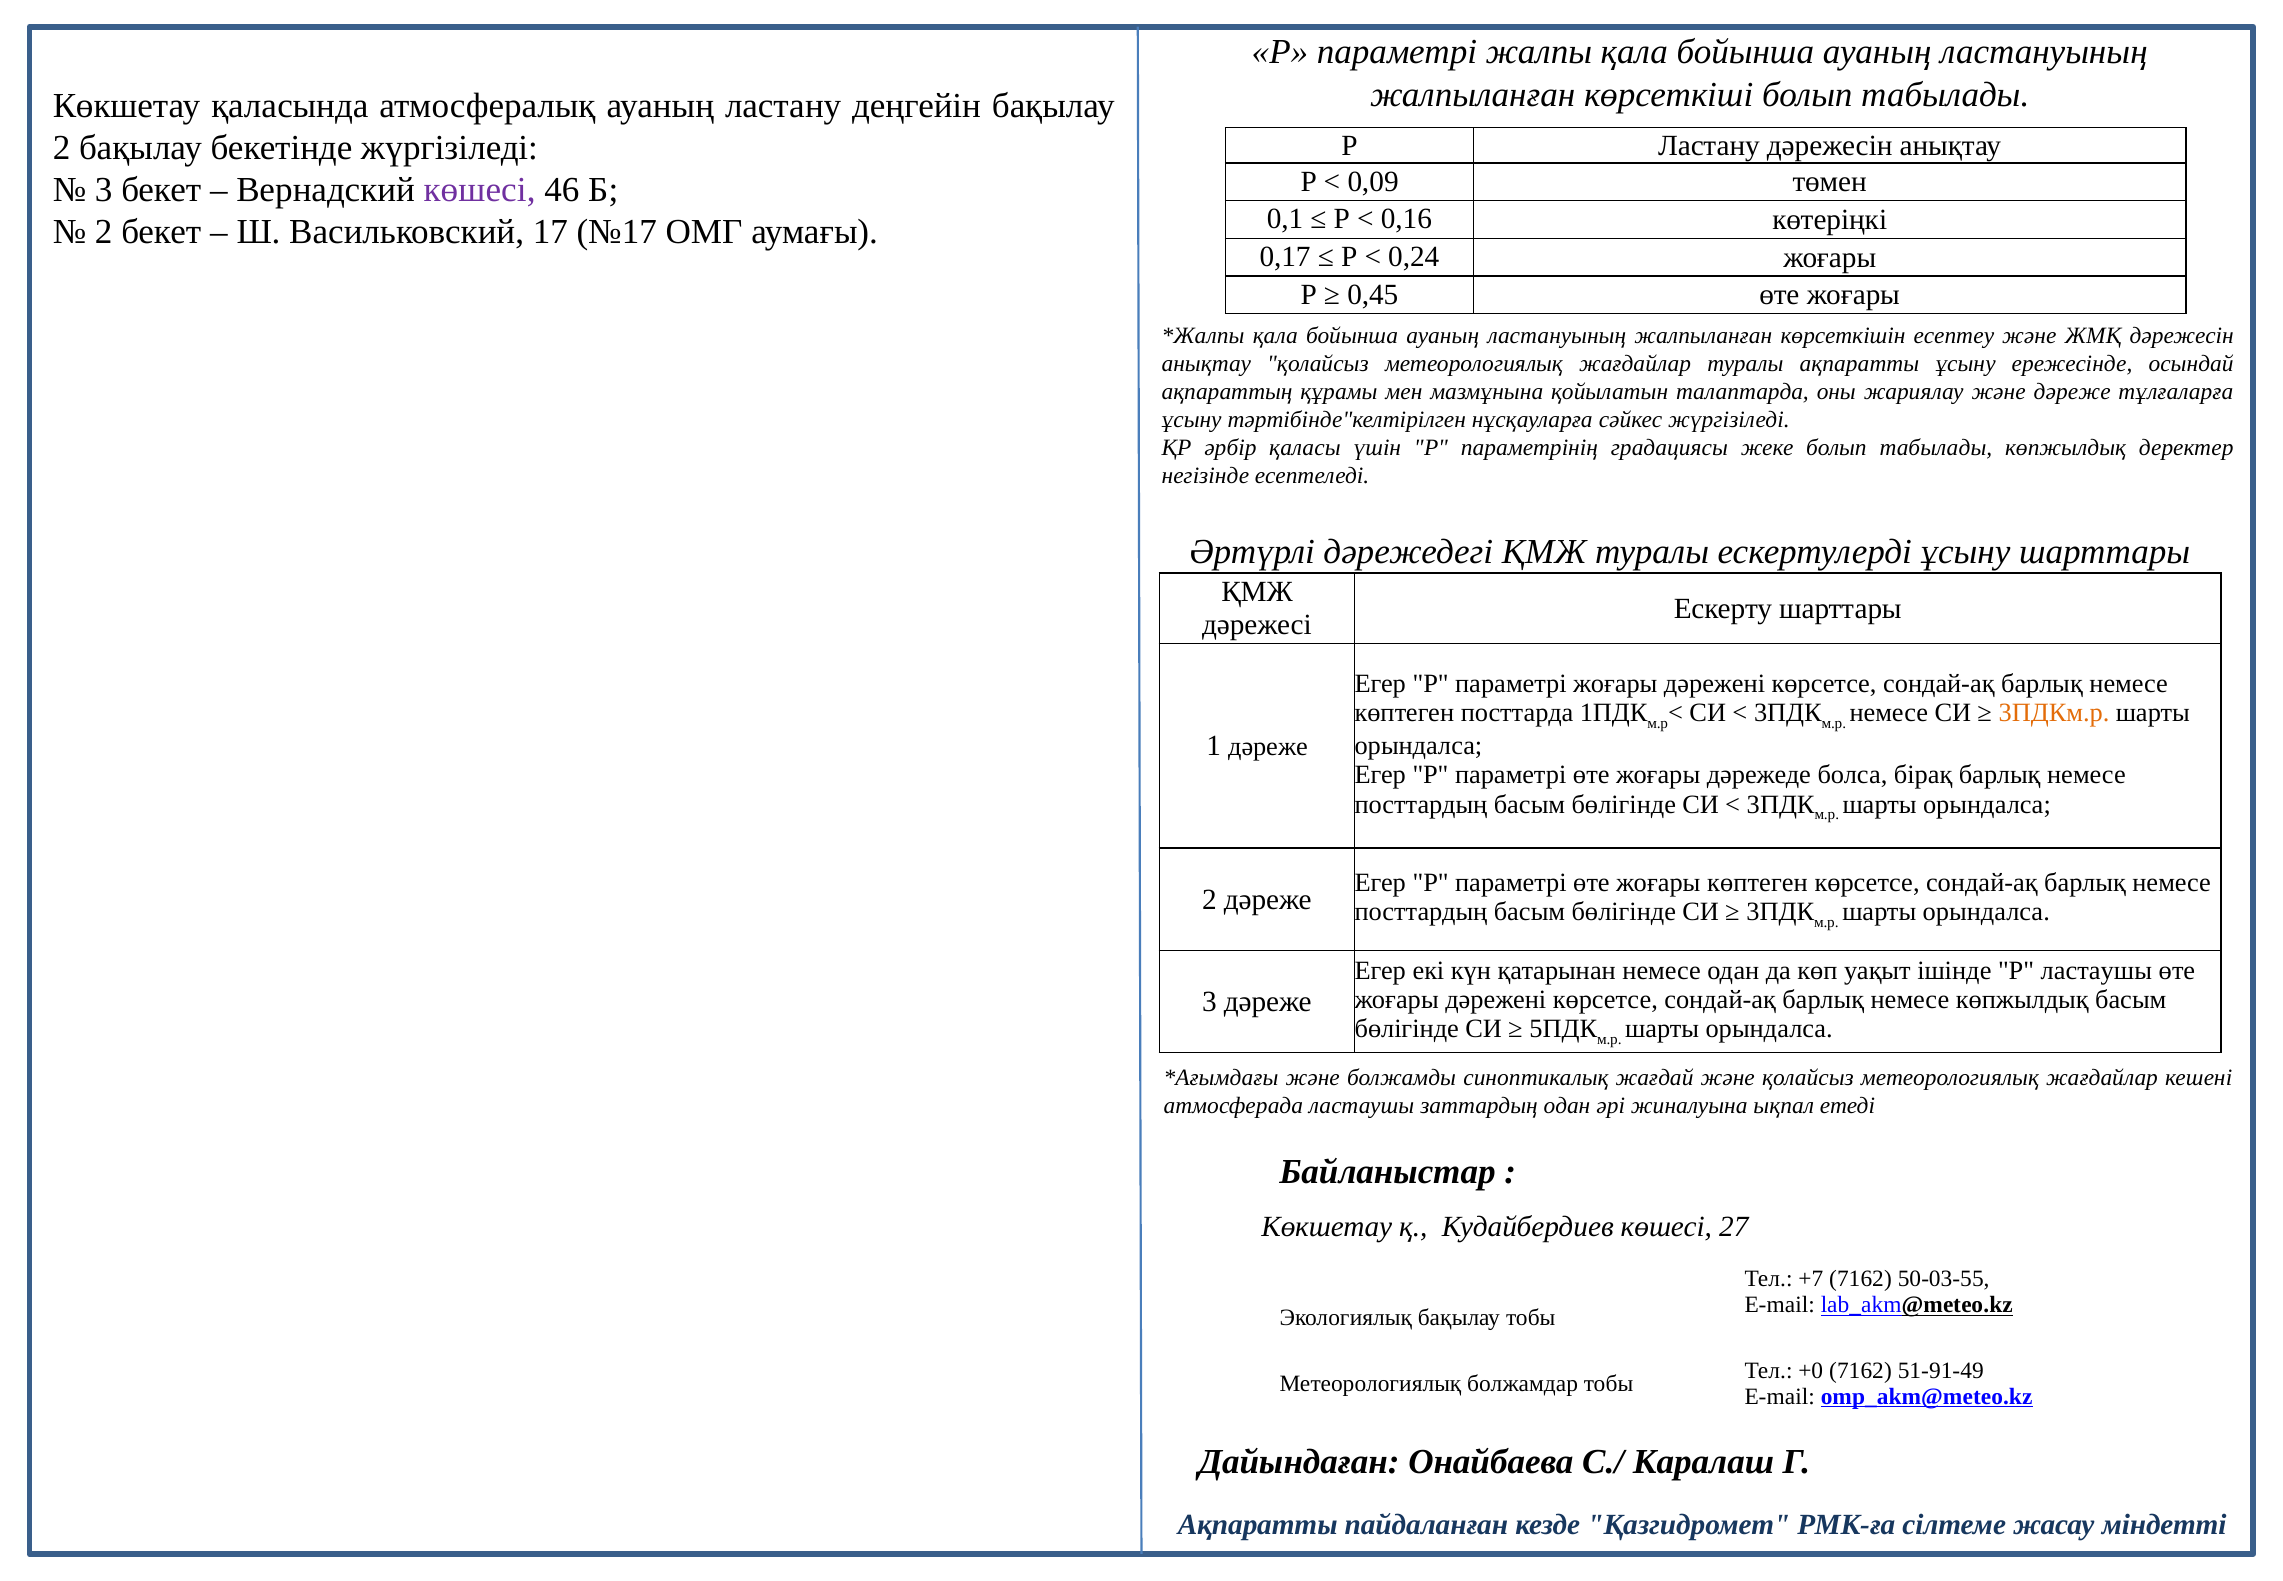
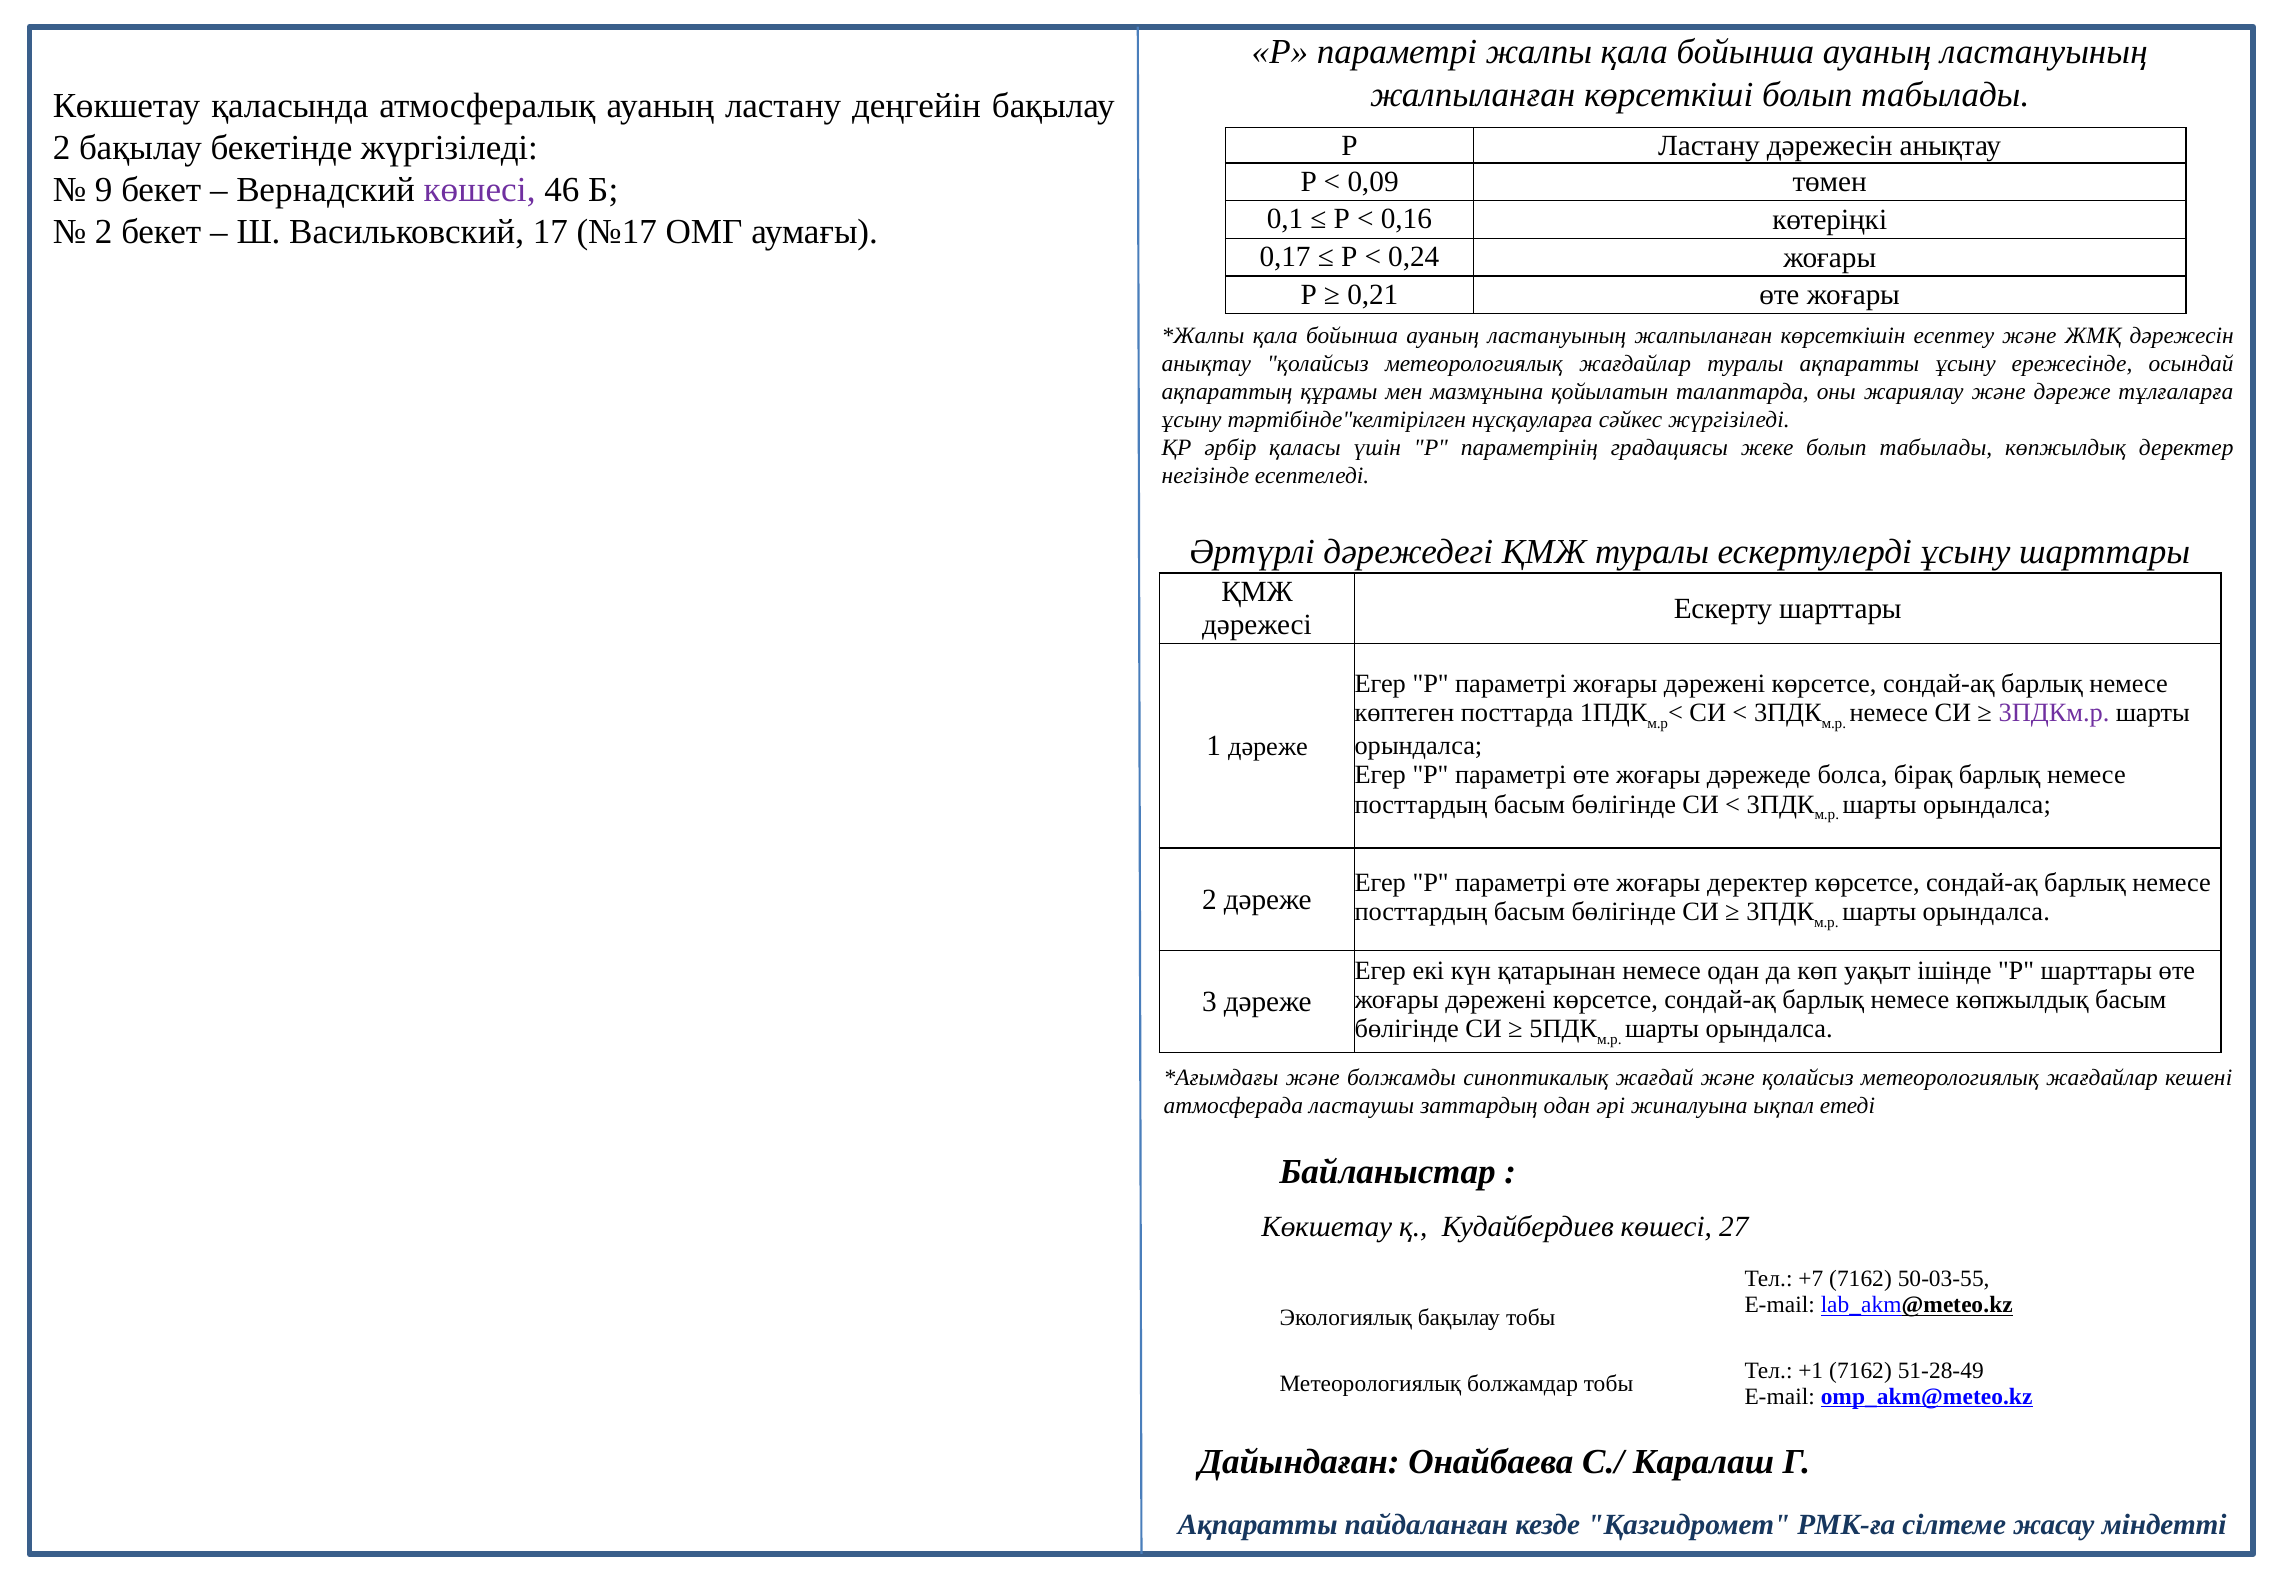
3 at (104, 190): 3 -> 9
0,45: 0,45 -> 0,21
3ПДКм.р colour: orange -> purple
жоғары көптеген: көптеген -> деректер
Р ластаушы: ластаушы -> шарттары
+0: +0 -> +1
51-91-49: 51-91-49 -> 51-28-49
